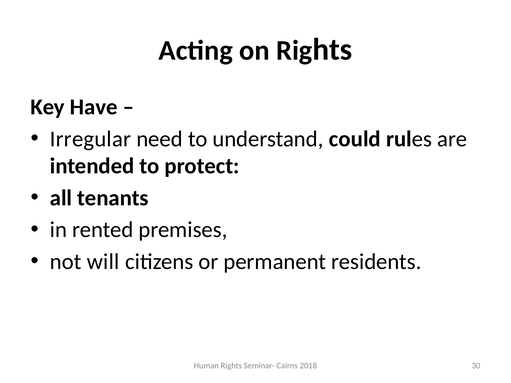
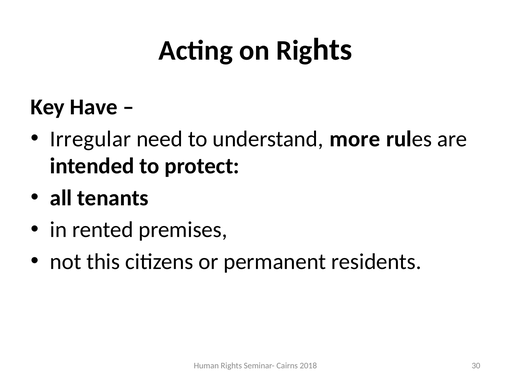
could: could -> more
will: will -> this
